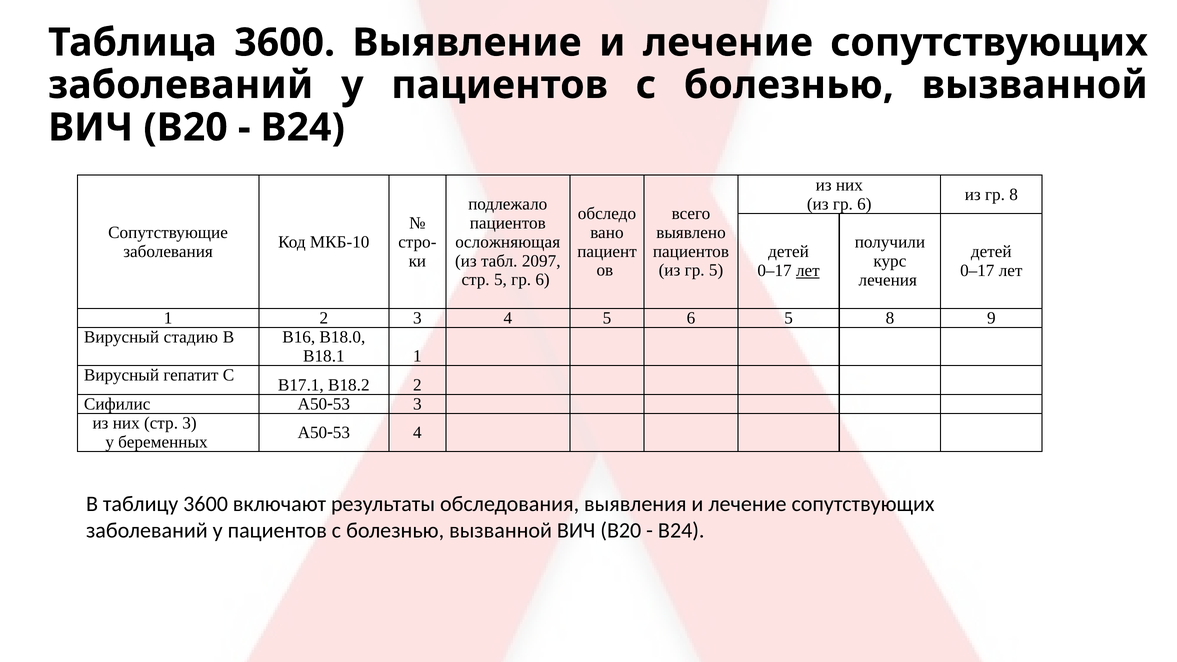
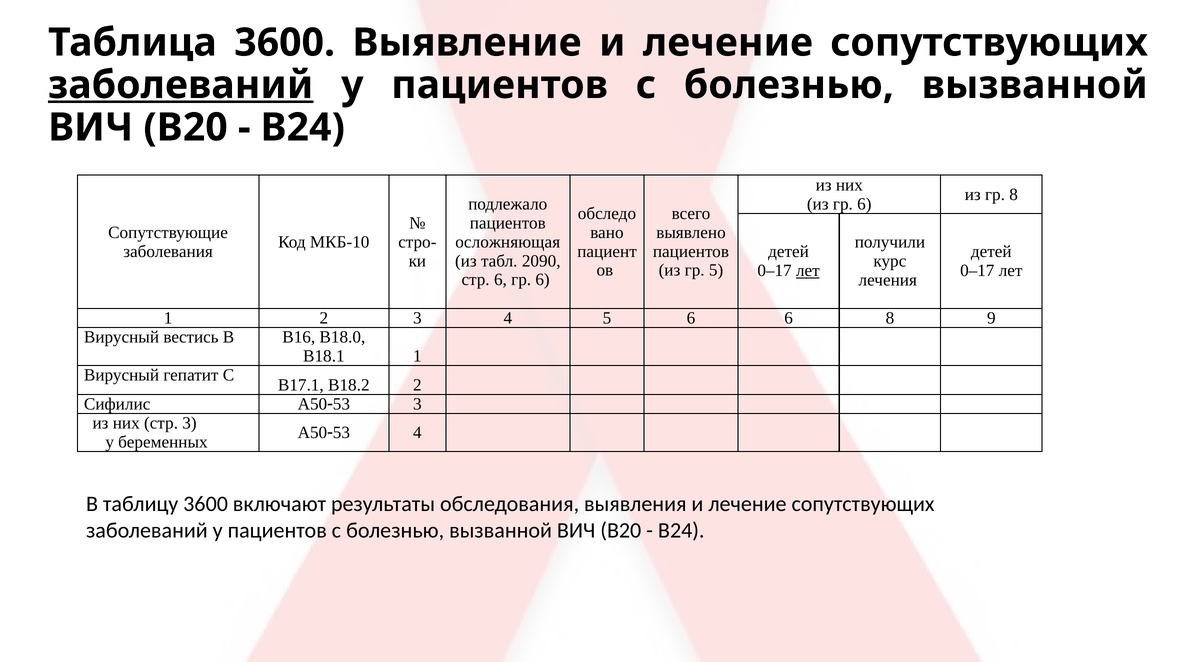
заболеваний at (181, 85) underline: none -> present
2097: 2097 -> 2090
стр 5: 5 -> 6
6 5: 5 -> 6
стадию: стадию -> вестись
